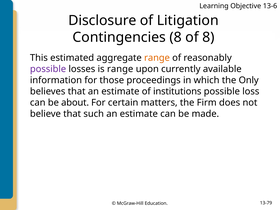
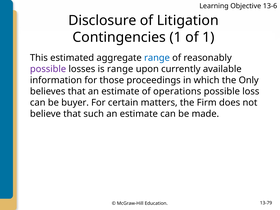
Contingencies 8: 8 -> 1
of 8: 8 -> 1
range at (157, 58) colour: orange -> blue
institutions: institutions -> operations
about: about -> buyer
